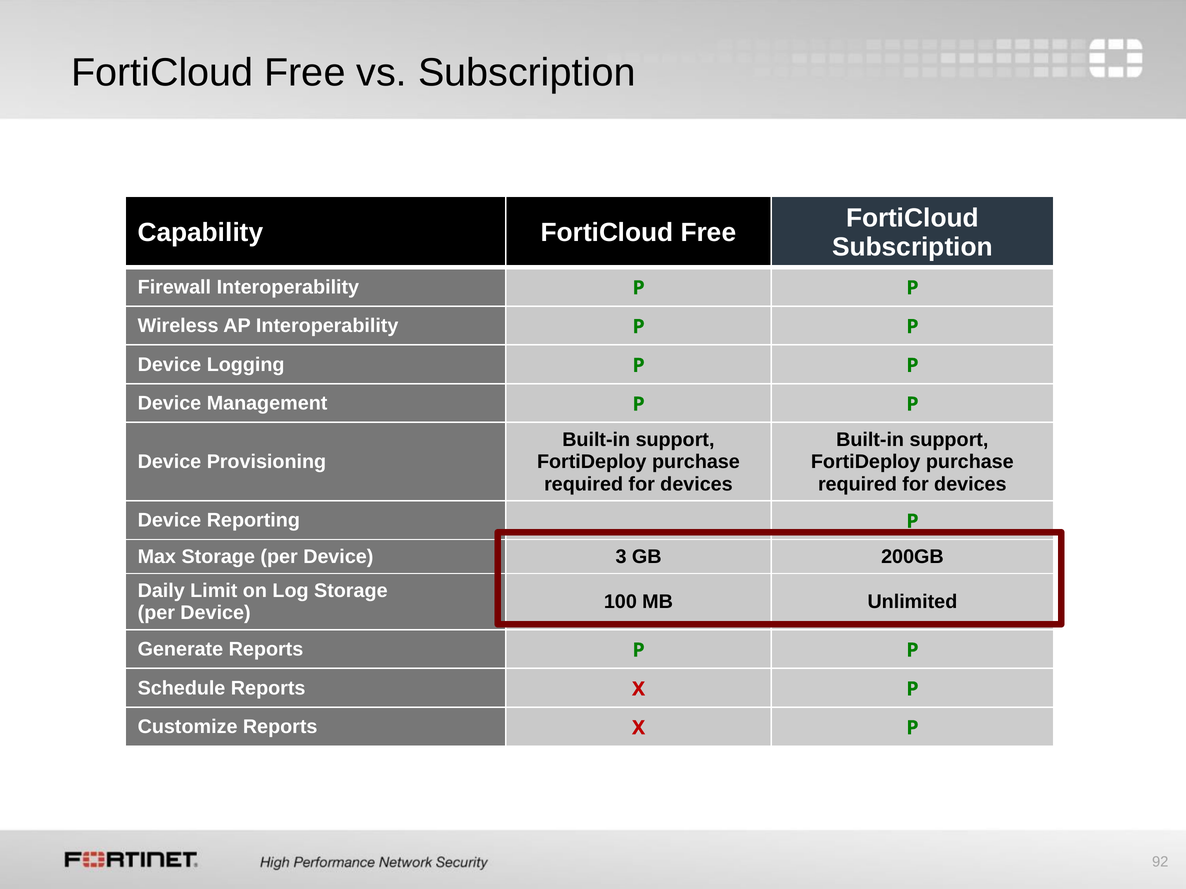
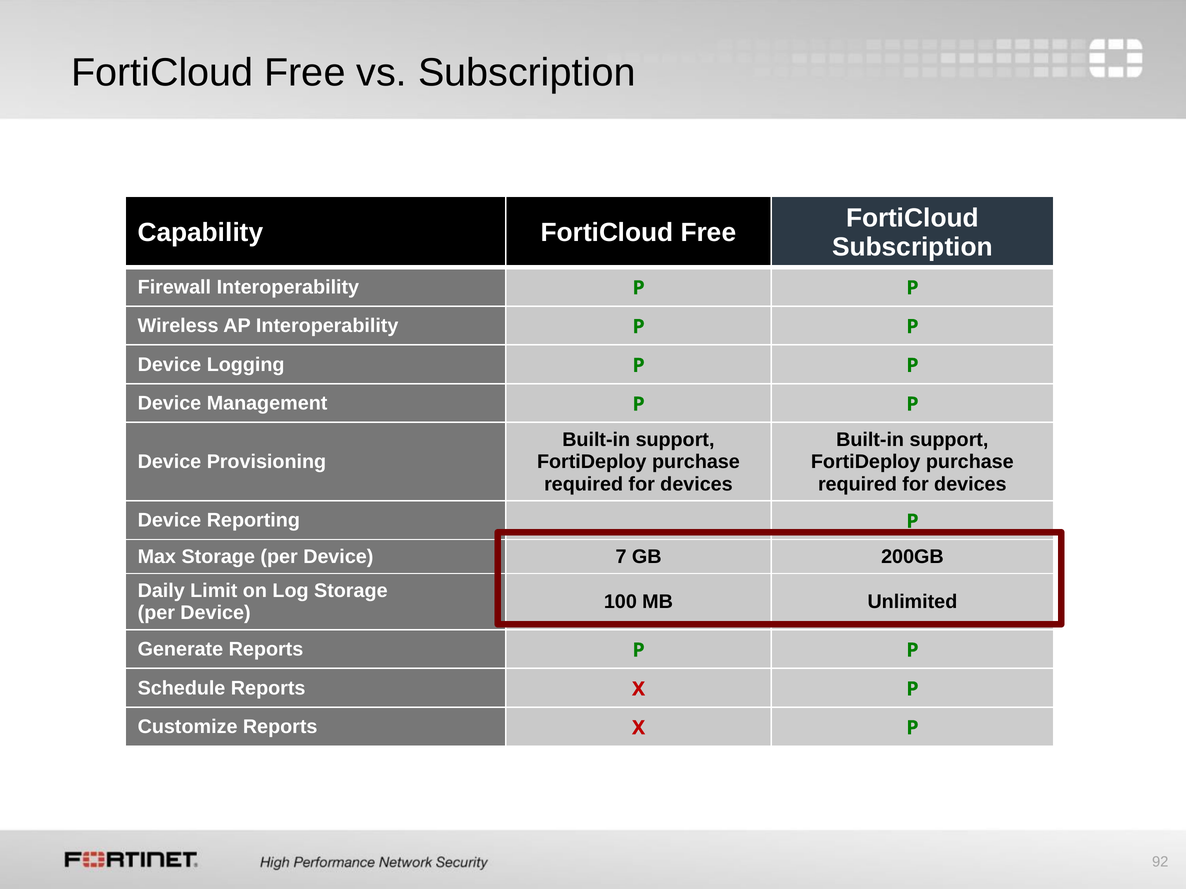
3: 3 -> 7
